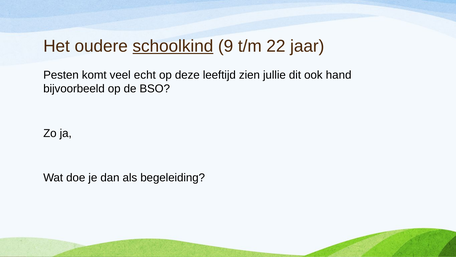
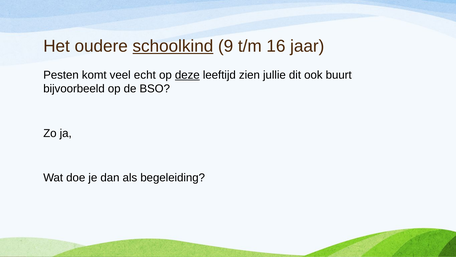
22: 22 -> 16
deze underline: none -> present
hand: hand -> buurt
